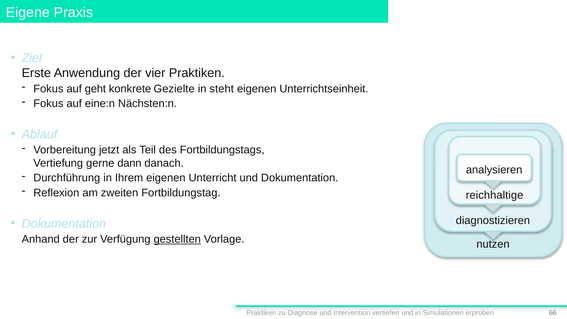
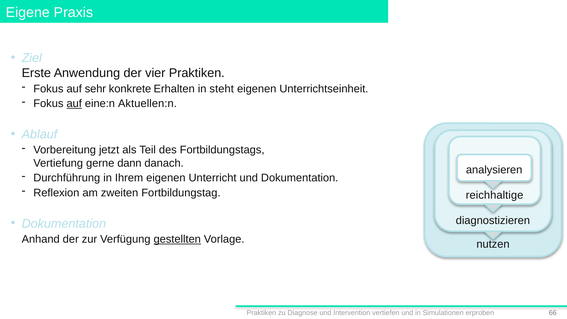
geht: geht -> sehr
Gezielte: Gezielte -> Erhalten
auf at (74, 104) underline: none -> present
Nächsten:n: Nächsten:n -> Aktuellen:n
